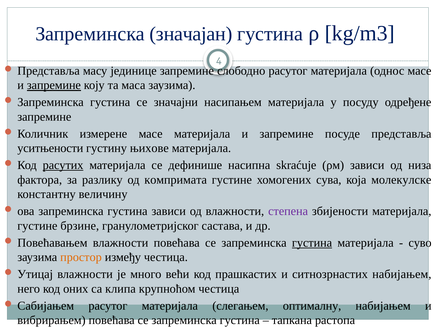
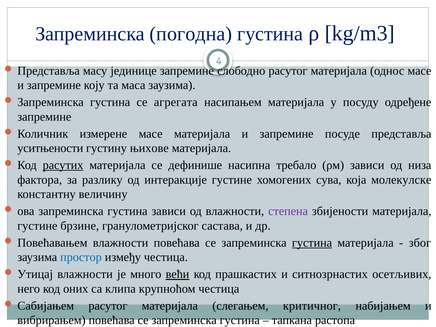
значајан: значајан -> погодна
запремине at (54, 85) underline: present -> none
значајни: значајни -> агрегата
skraćuje: skraćuje -> требало
компримата: компримата -> интеракције
суво: суво -> због
простор colour: orange -> blue
већи underline: none -> present
ситнозрнастих набијањем: набијањем -> осетљивих
оптималну: оптималну -> критичног
